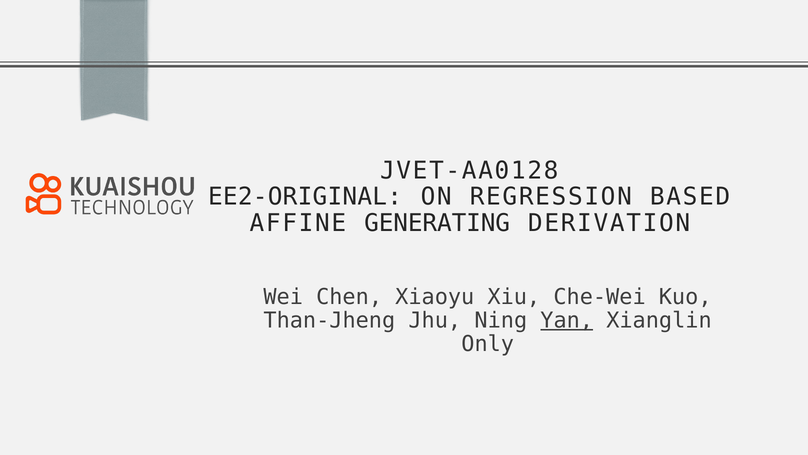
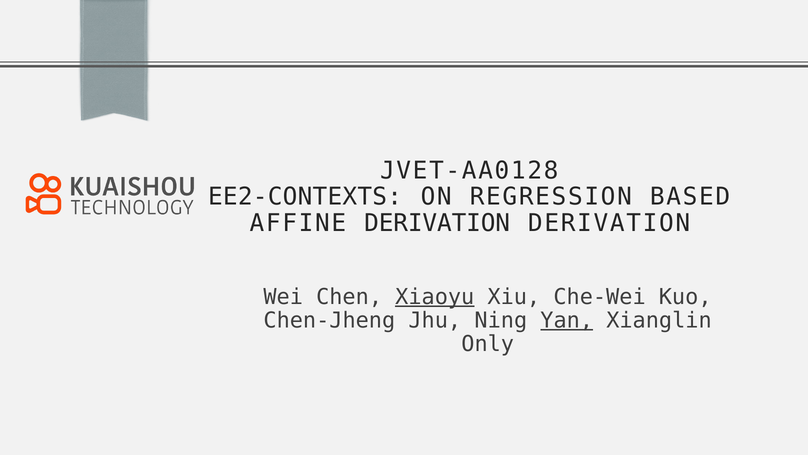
EE2-ORIGINAL: EE2-ORIGINAL -> EE2-CONTEXTS
AFFINE GENERATING: GENERATING -> DERIVATION
Xiaoyu underline: none -> present
Than-Jheng: Than-Jheng -> Chen-Jheng
